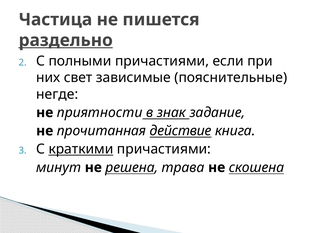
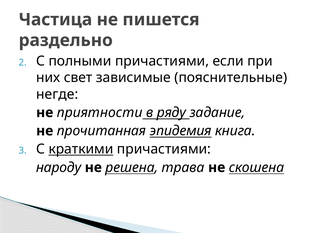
раздельно underline: present -> none
знак: знак -> ряду
действие: действие -> эпидемия
минут: минут -> народу
